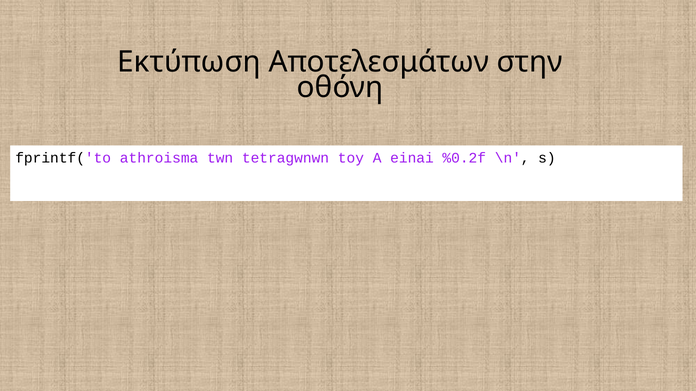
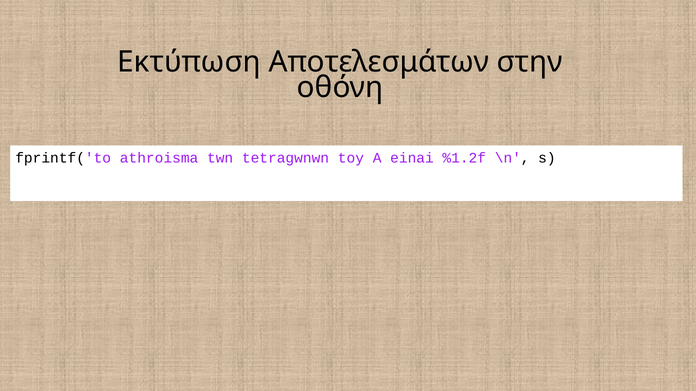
%0.2f: %0.2f -> %1.2f
